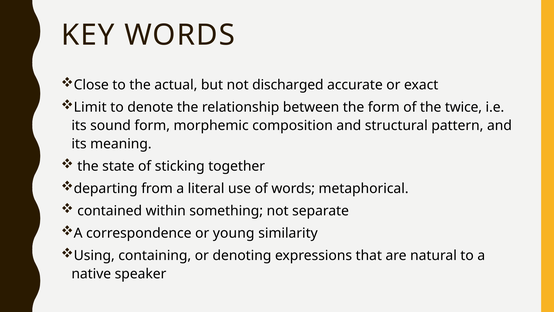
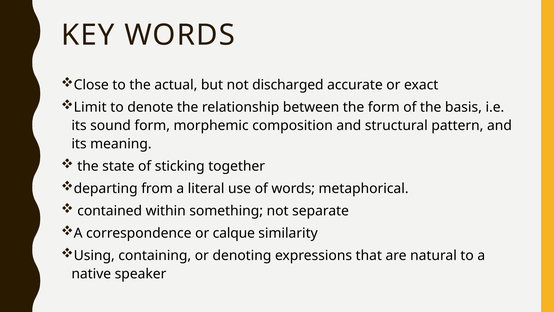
twice: twice -> basis
young: young -> calque
